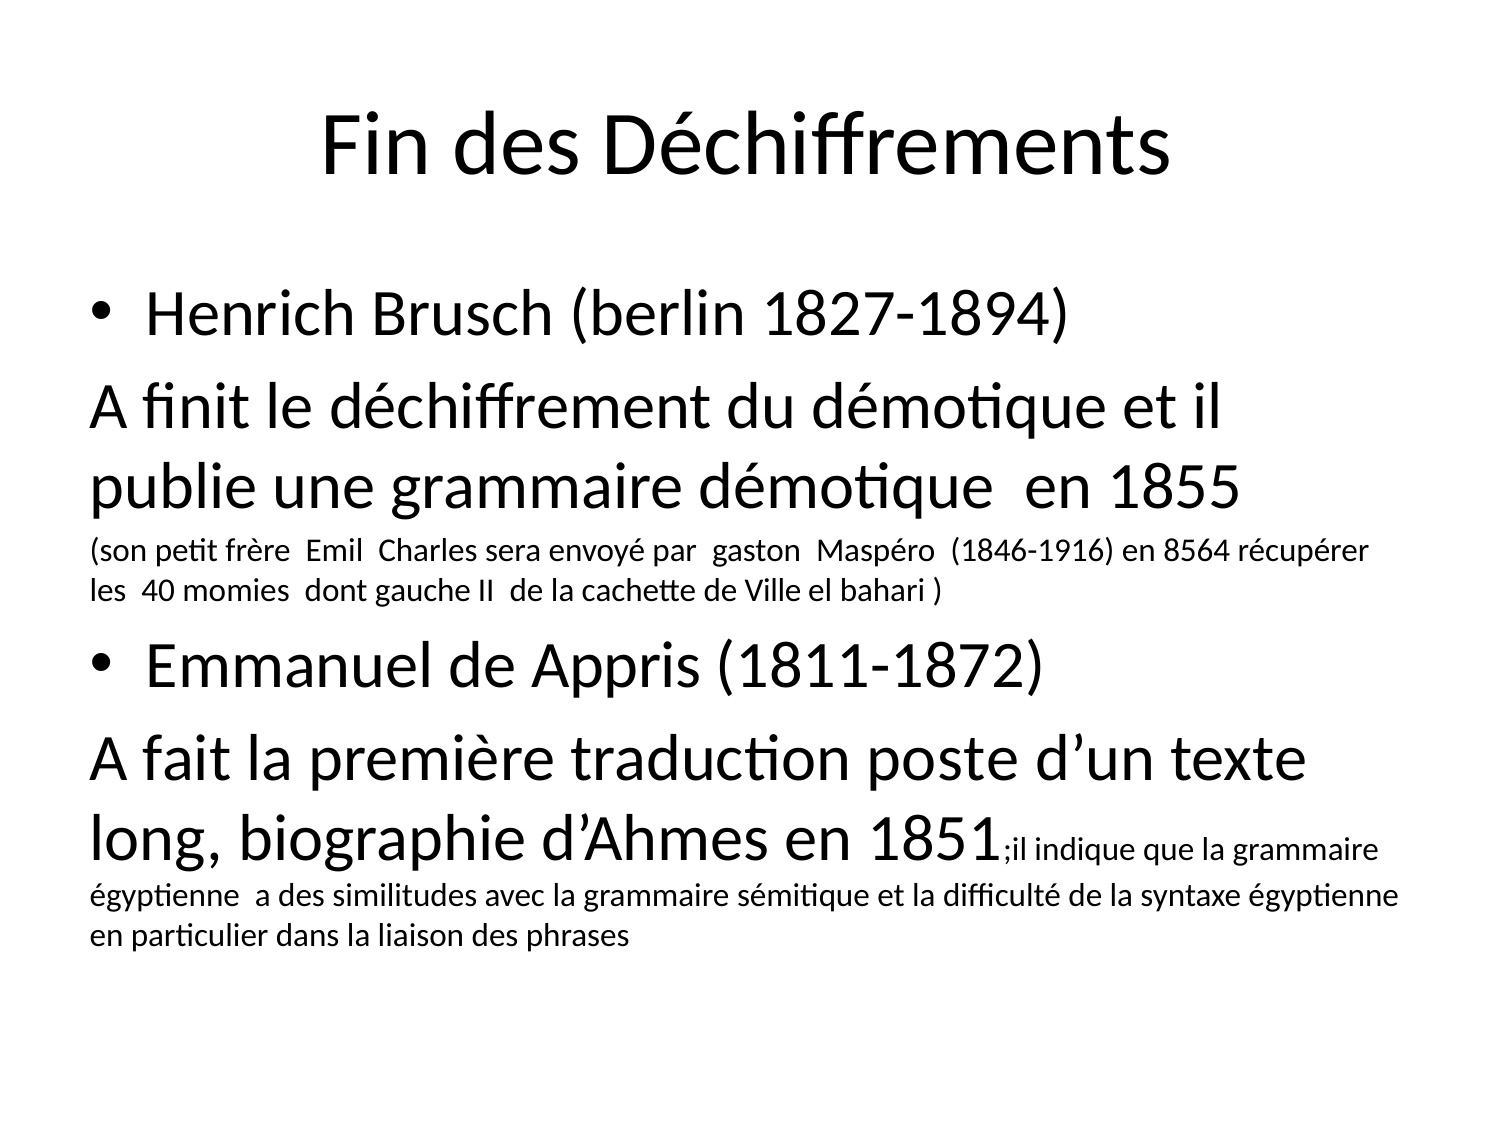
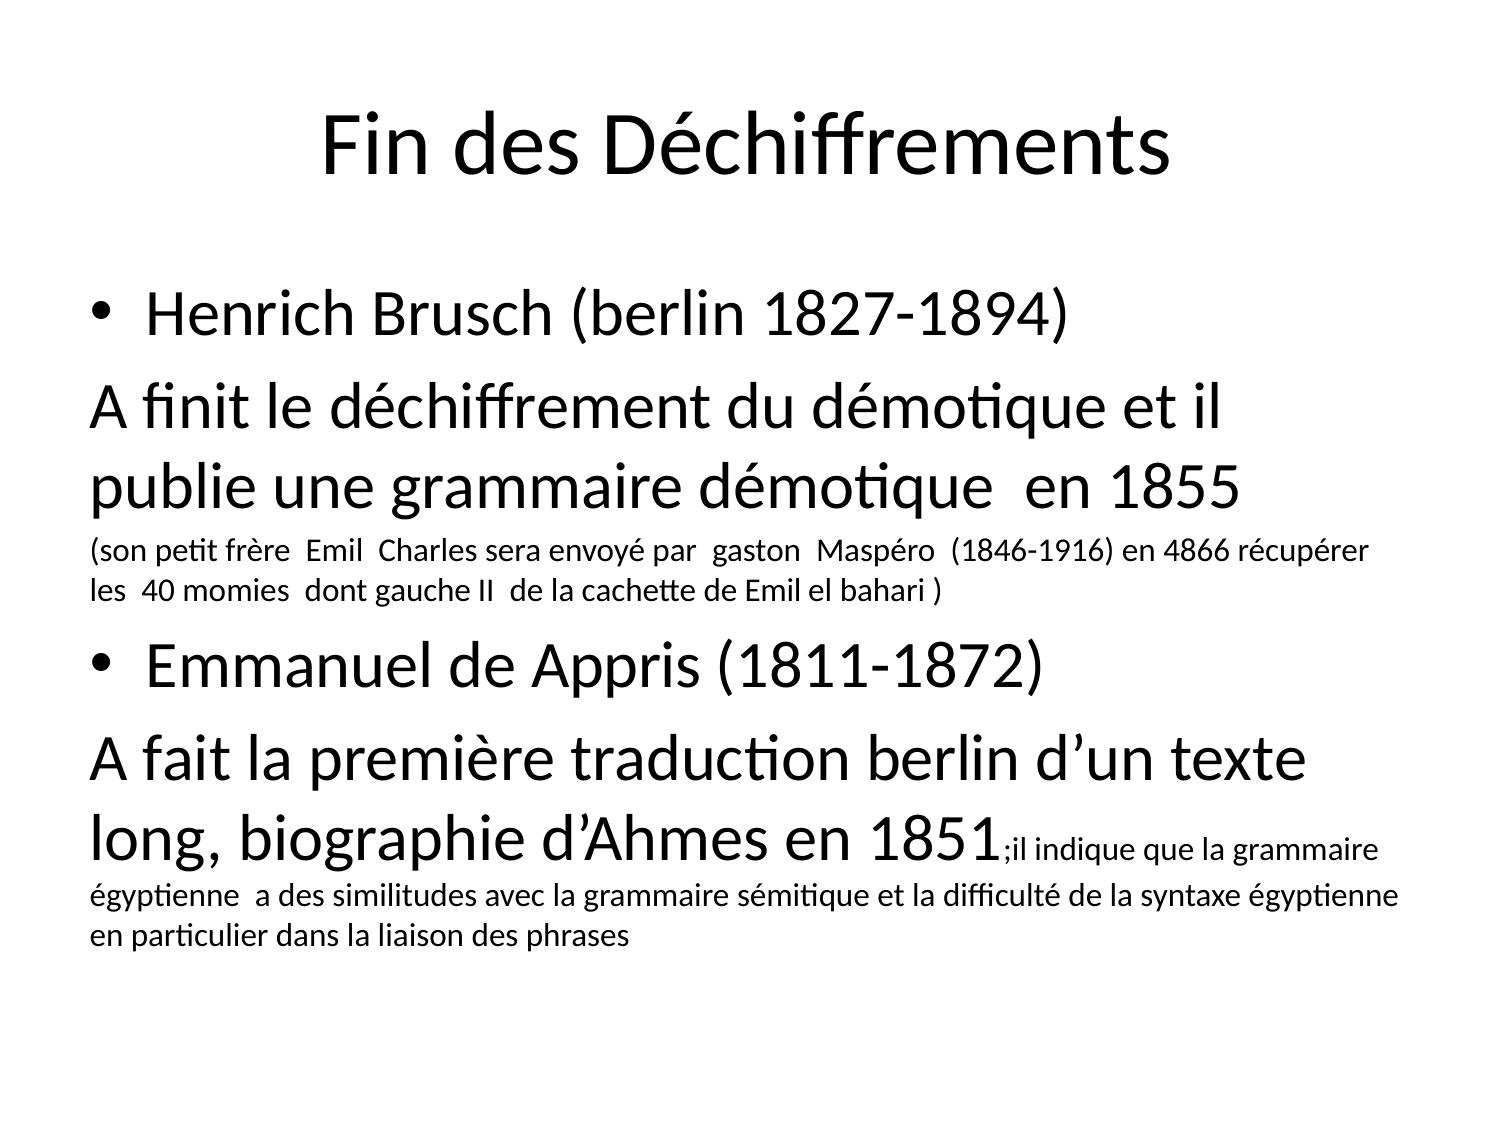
8564: 8564 -> 4866
de Ville: Ville -> Emil
traduction poste: poste -> berlin
